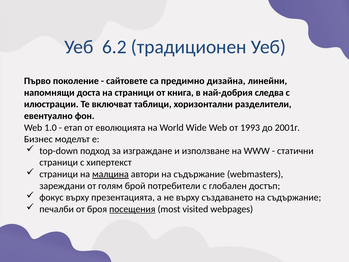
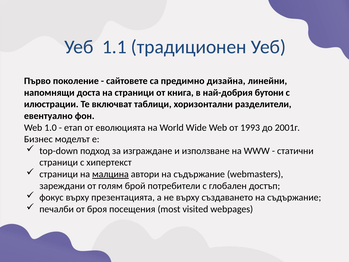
6.2: 6.2 -> 1.1
следва: следва -> бутони
посещения underline: present -> none
